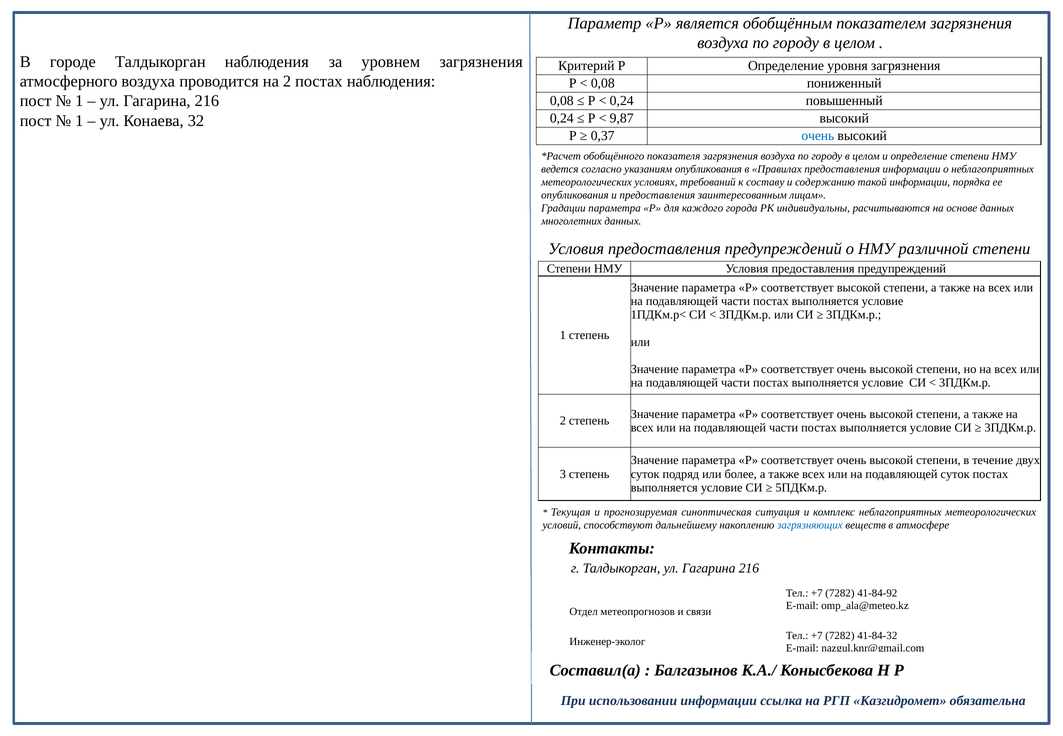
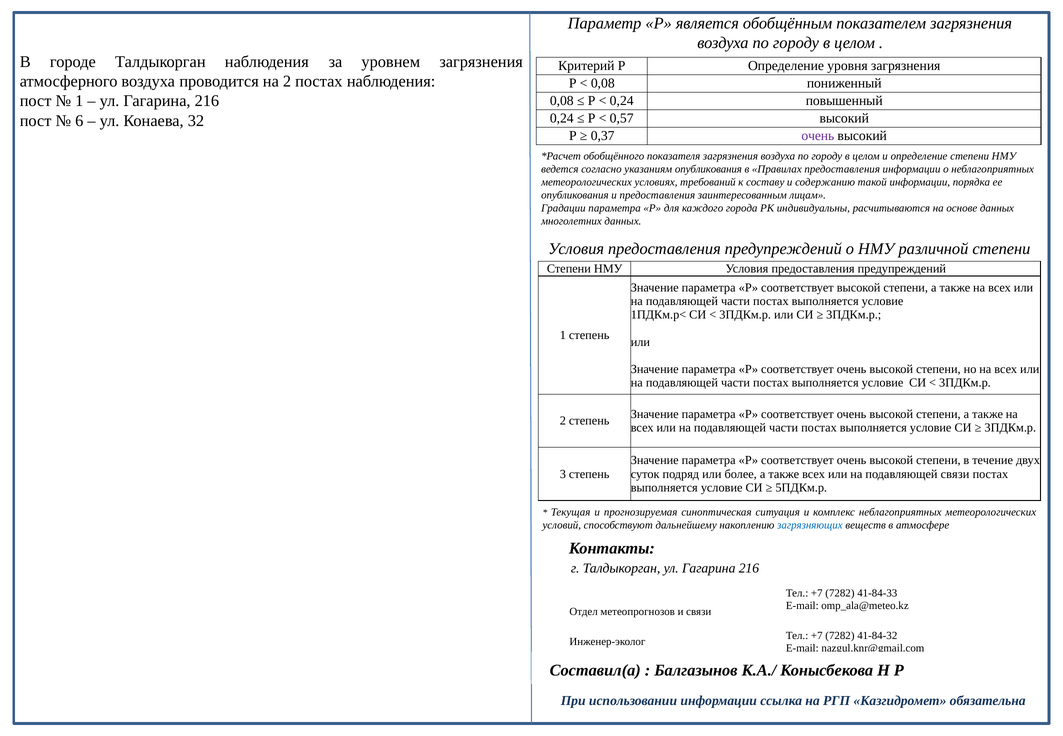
9,87: 9,87 -> 0,57
1 at (79, 121): 1 -> 6
очень at (818, 136) colour: blue -> purple
подавляющей суток: суток -> связи
41-84-92: 41-84-92 -> 41-84-33
